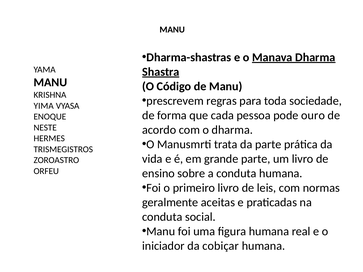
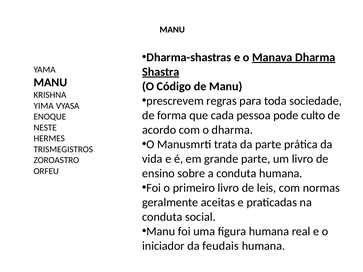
ouro: ouro -> culto
cobiçar: cobiçar -> feudais
